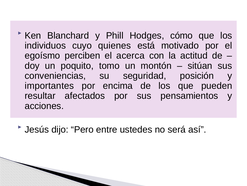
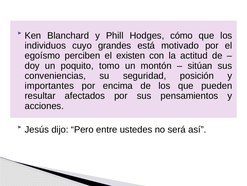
quienes: quienes -> grandes
acerca: acerca -> existen
